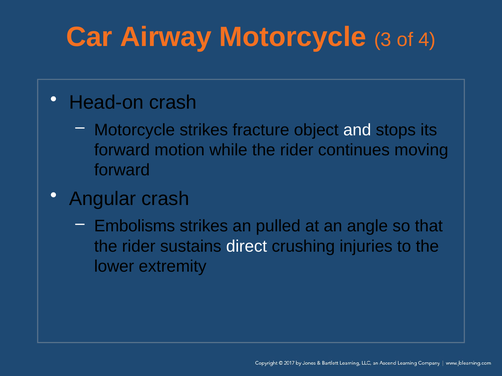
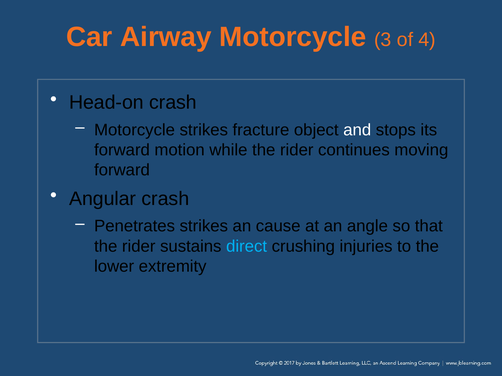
Embolisms: Embolisms -> Penetrates
pulled: pulled -> cause
direct colour: white -> light blue
